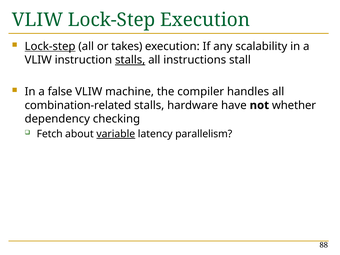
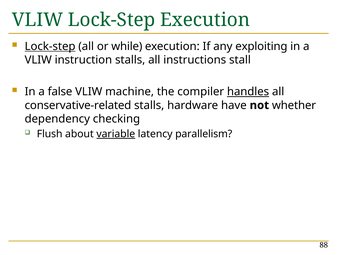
takes: takes -> while
scalability: scalability -> exploiting
stalls at (130, 60) underline: present -> none
handles underline: none -> present
combination-related: combination-related -> conservative-related
Fetch: Fetch -> Flush
